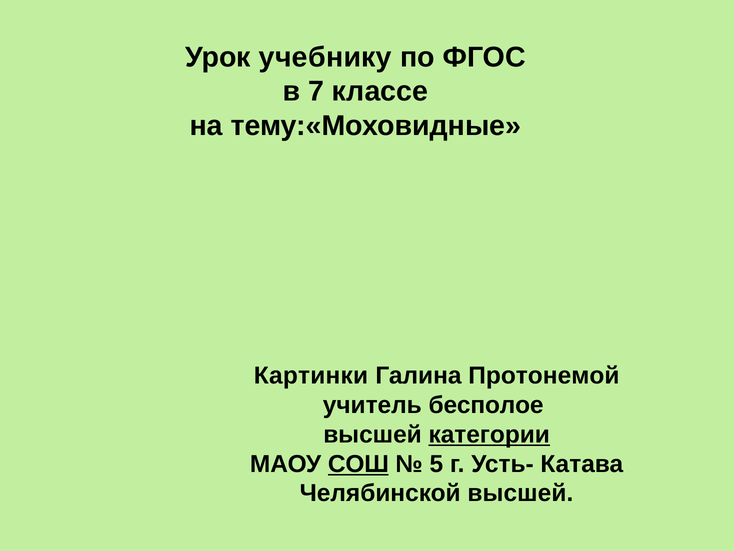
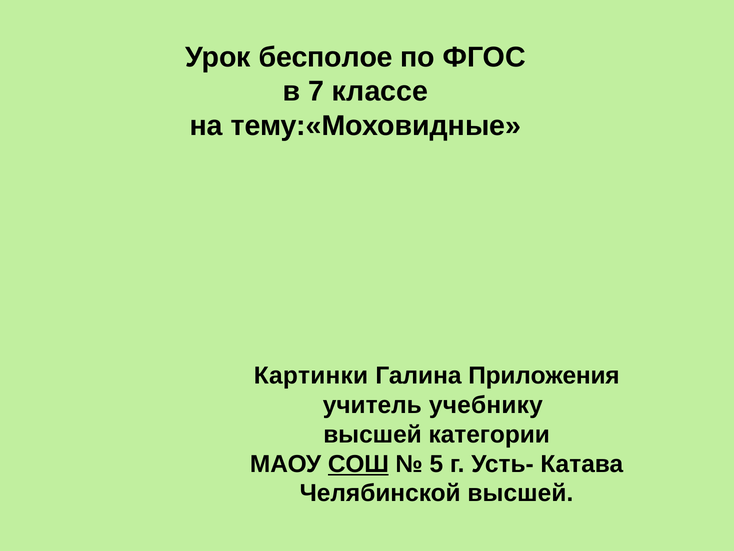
учебнику: учебнику -> бесполое
Протонемой: Протонемой -> Приложения
бесполое: бесполое -> учебнику
категории underline: present -> none
